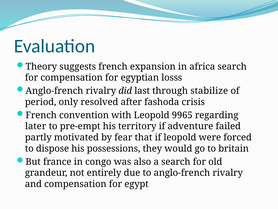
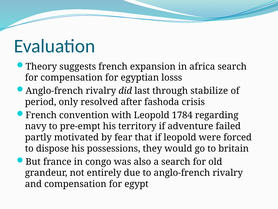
9965: 9965 -> 1784
later: later -> navy
